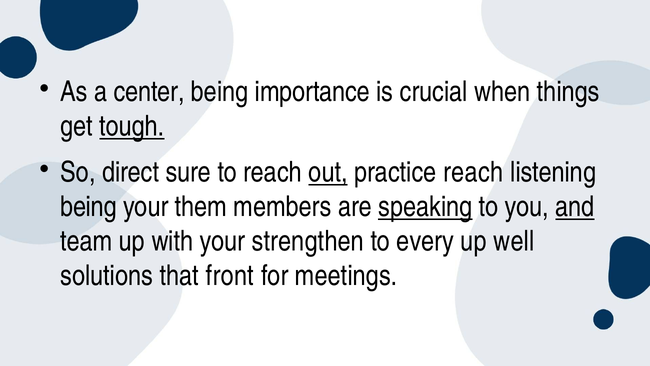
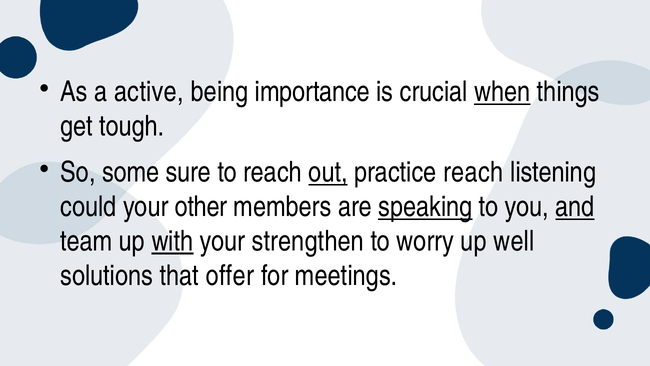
center: center -> active
when underline: none -> present
tough underline: present -> none
direct: direct -> some
being at (89, 207): being -> could
them: them -> other
with underline: none -> present
every: every -> worry
front: front -> offer
